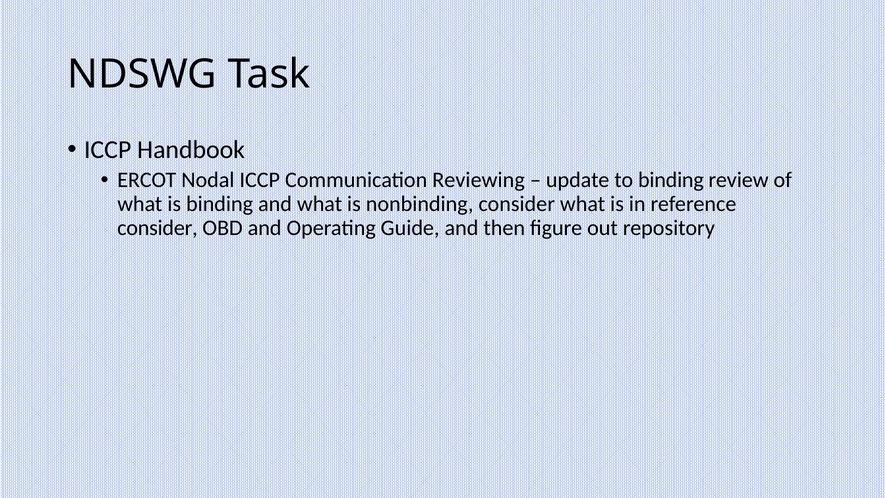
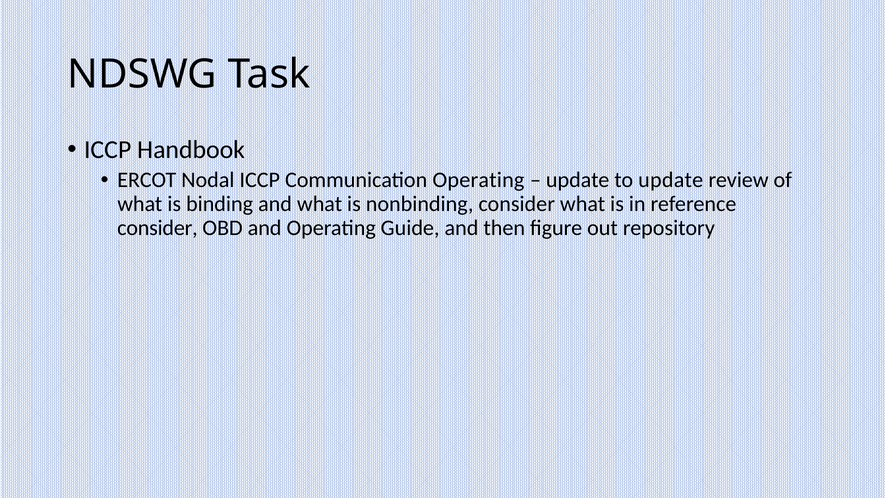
Communication Reviewing: Reviewing -> Operating
to binding: binding -> update
